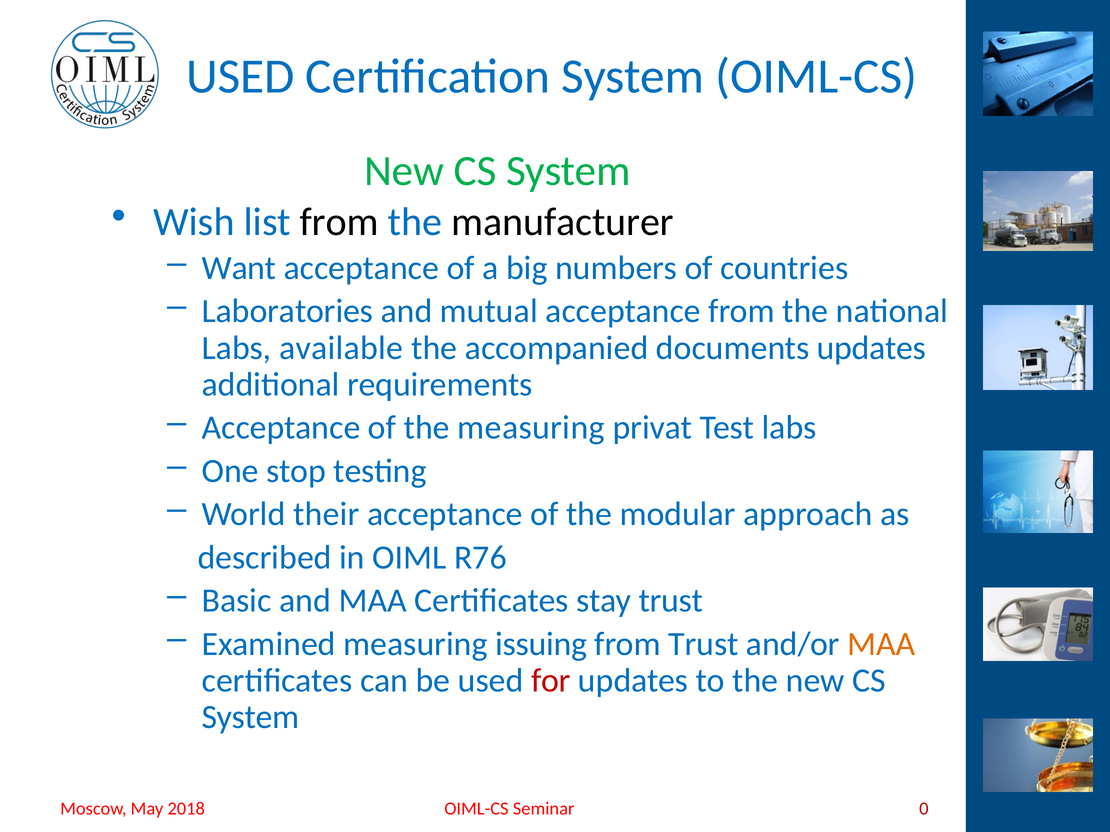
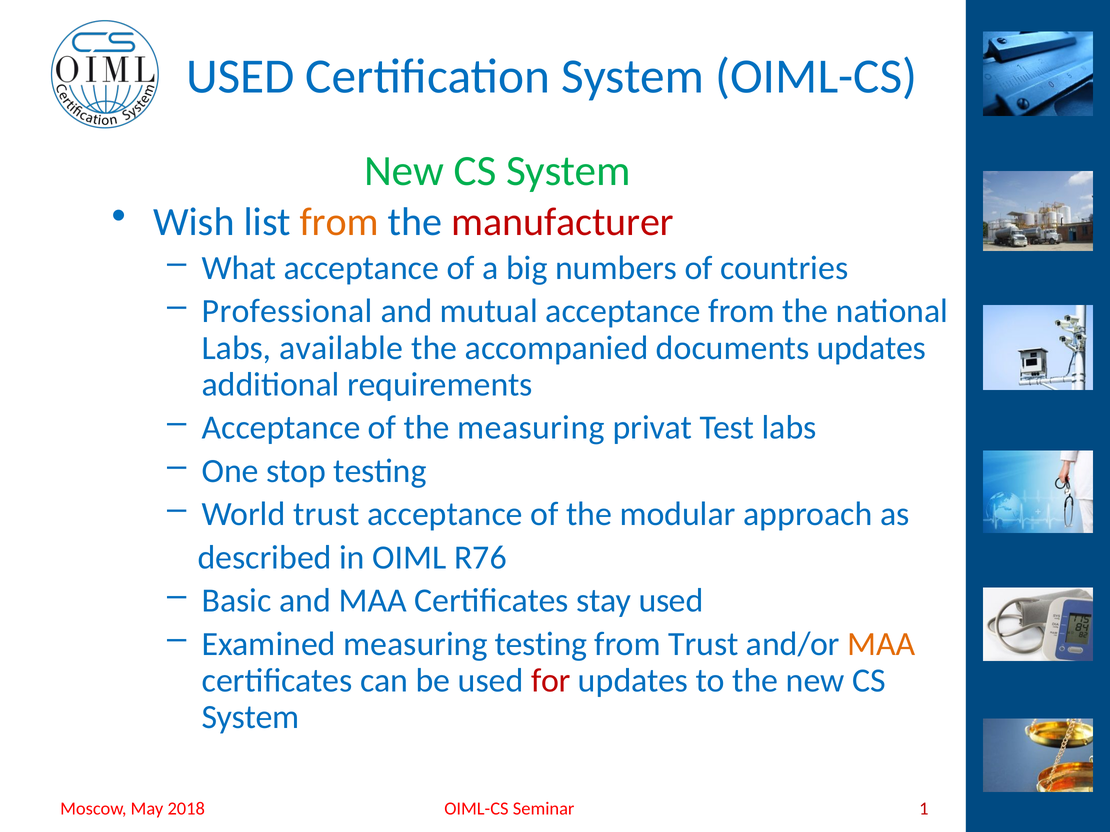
from at (339, 222) colour: black -> orange
manufacturer colour: black -> red
Want: Want -> What
Laboratories: Laboratories -> Professional
World their: their -> trust
stay trust: trust -> used
measuring issuing: issuing -> testing
0: 0 -> 1
